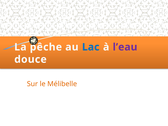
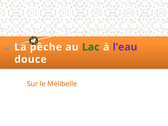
Lac colour: blue -> green
